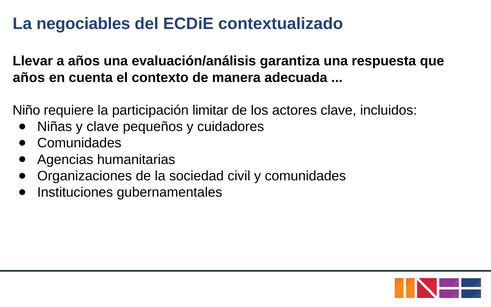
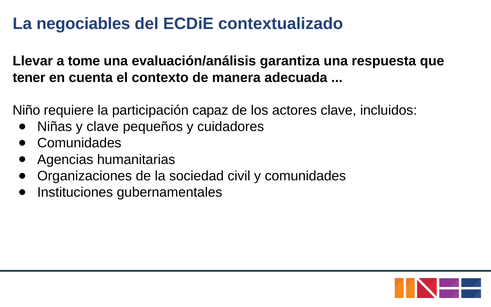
a años: años -> tome
años at (29, 78): años -> tener
limitar: limitar -> capaz
